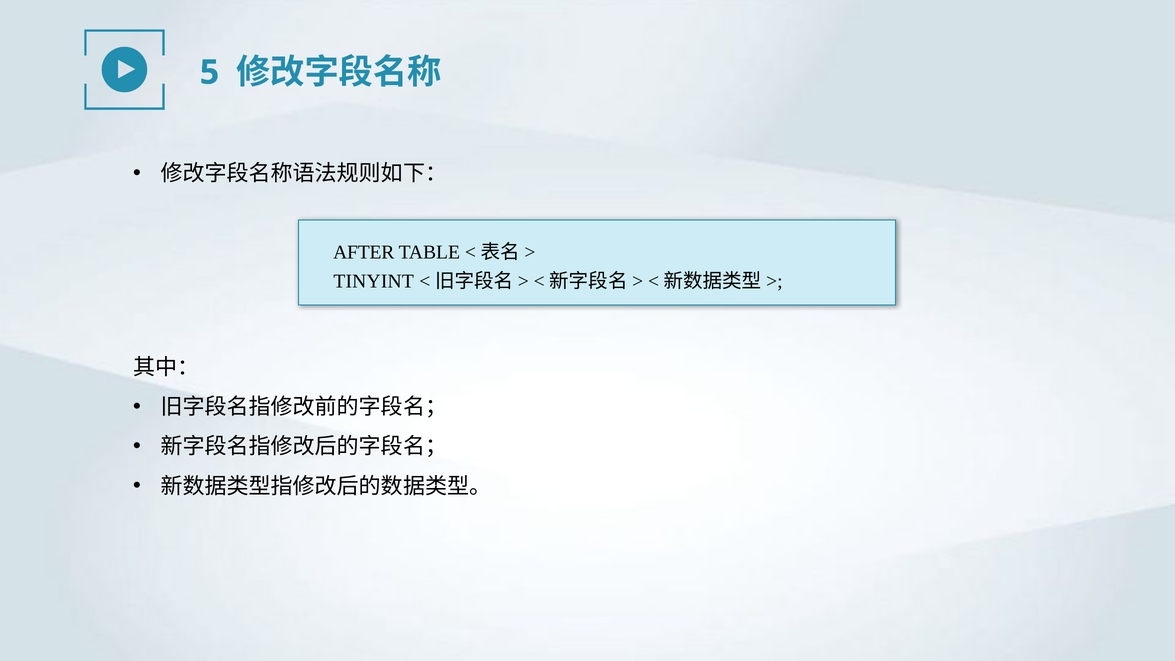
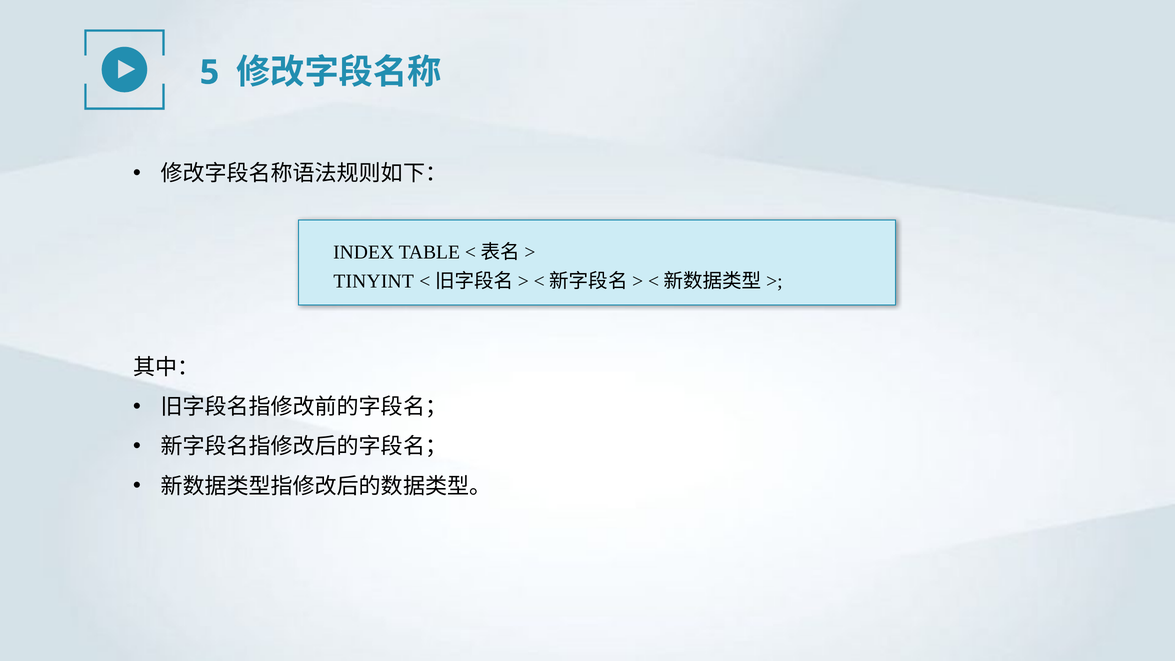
AFTER: AFTER -> INDEX
